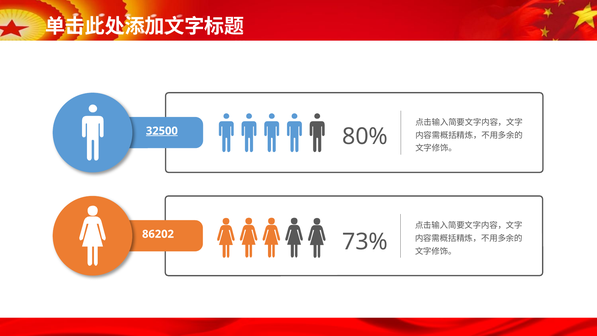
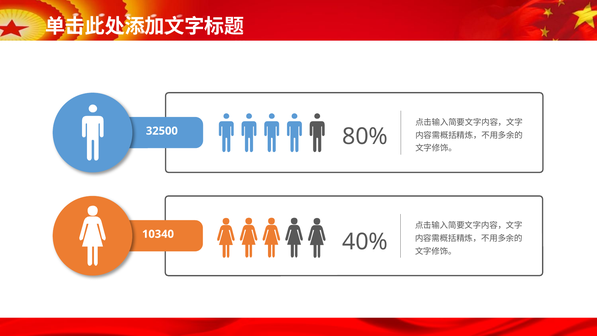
32500 underline: present -> none
86202: 86202 -> 10340
73%: 73% -> 40%
